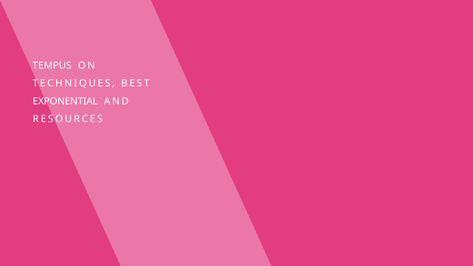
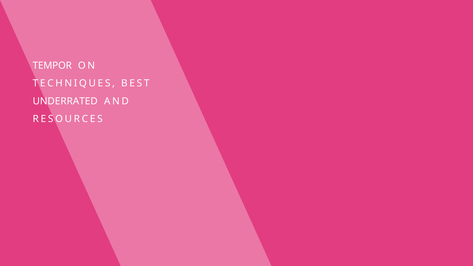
TEMPUS: TEMPUS -> TEMPOR
EXPONENTIAL: EXPONENTIAL -> UNDERRATED
